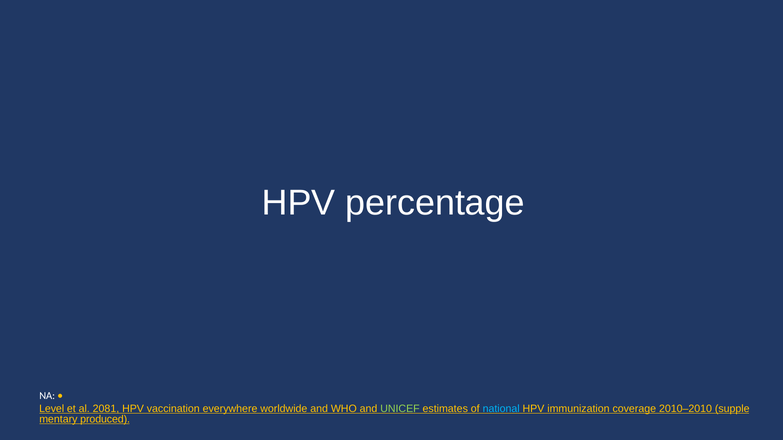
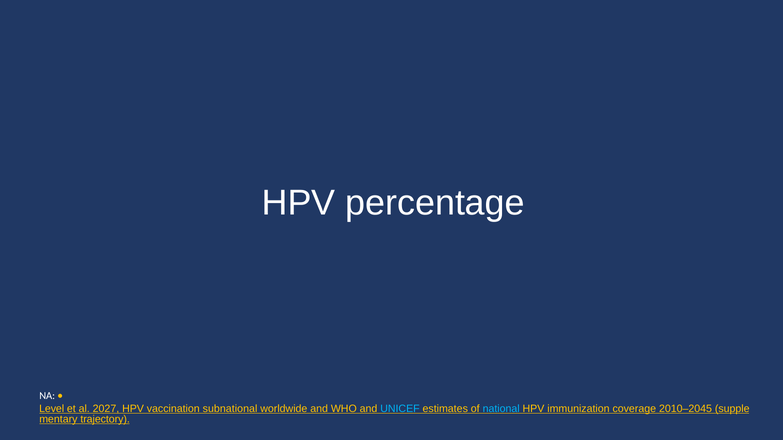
2081: 2081 -> 2027
everywhere: everywhere -> subnational
UNICEF colour: light green -> light blue
2010–2010: 2010–2010 -> 2010–2045
produced: produced -> trajectory
